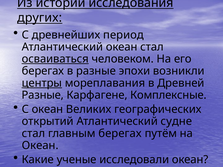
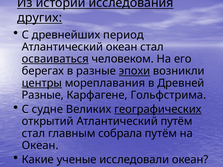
эпохи underline: none -> present
Комплексные: Комплексные -> Гольфстрима
С океан: океан -> судне
географических underline: none -> present
Атлантический судне: судне -> путём
главным берегах: берегах -> собрала
